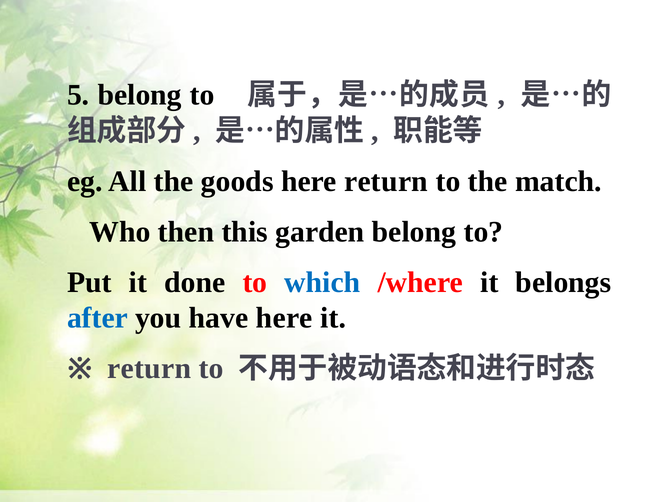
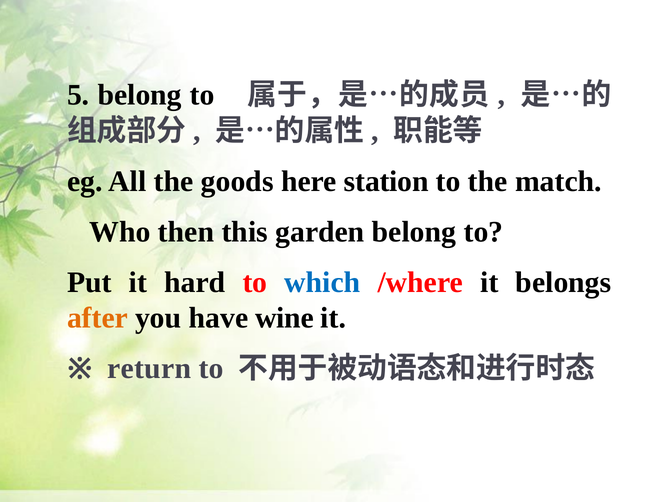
here return: return -> station
done: done -> hard
after colour: blue -> orange
have here: here -> wine
